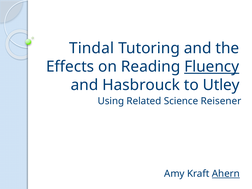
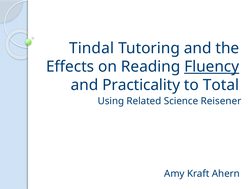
Hasbrouck: Hasbrouck -> Practicality
Utley: Utley -> Total
Ahern underline: present -> none
